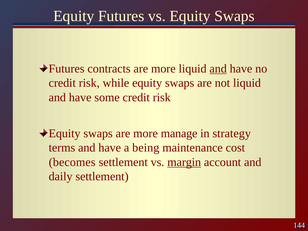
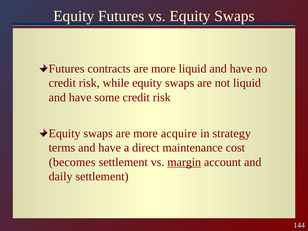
and at (218, 69) underline: present -> none
manage: manage -> acquire
being: being -> direct
